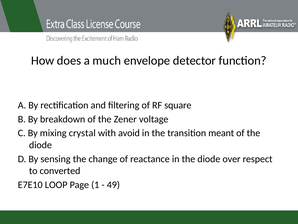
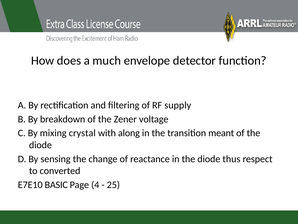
square: square -> supply
avoid: avoid -> along
over: over -> thus
LOOP: LOOP -> BASIC
1: 1 -> 4
49: 49 -> 25
